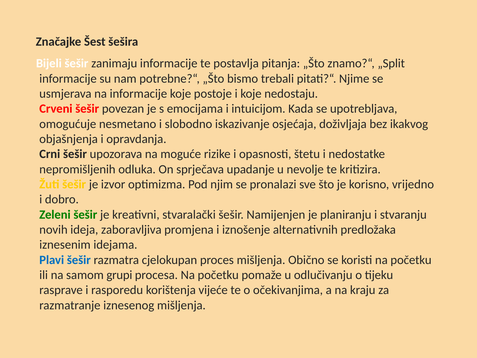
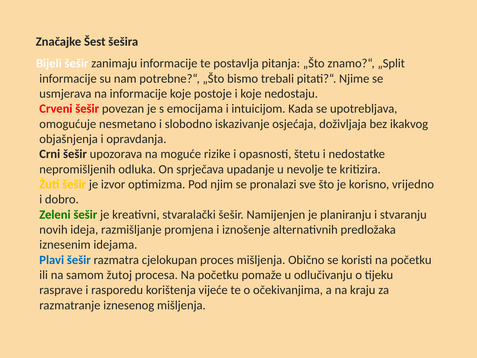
zaboravljiva: zaboravljiva -> razmišljanje
grupi: grupi -> žutoj
